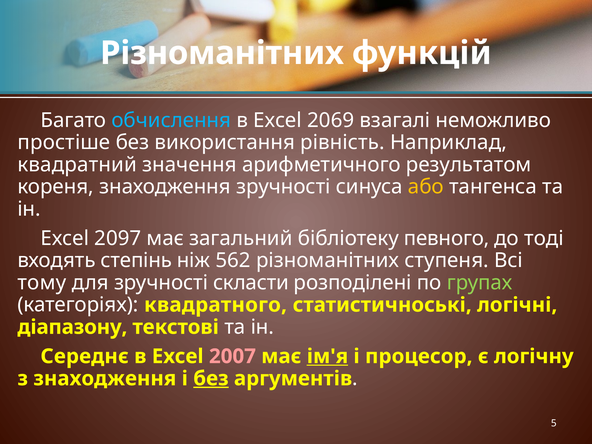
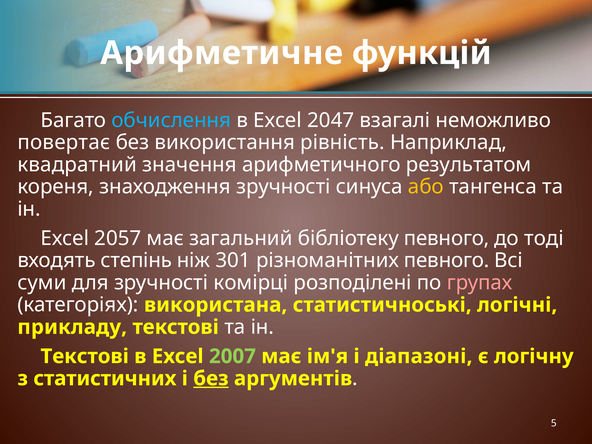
Різноманітних at (222, 53): Різноманітних -> Арифметичне
2069: 2069 -> 2047
простіше: простіше -> повертає
2097: 2097 -> 2057
562: 562 -> 301
різноманітних ступеня: ступеня -> певного
тому: тому -> суми
скласти: скласти -> комірці
групах colour: light green -> pink
квадратного: квадратного -> використана
діапазону: діапазону -> прикладу
Середнє at (85, 356): Середнє -> Текстові
2007 colour: pink -> light green
ім'я underline: present -> none
процесор: процесор -> діапазоні
з знаходження: знаходження -> статистичних
